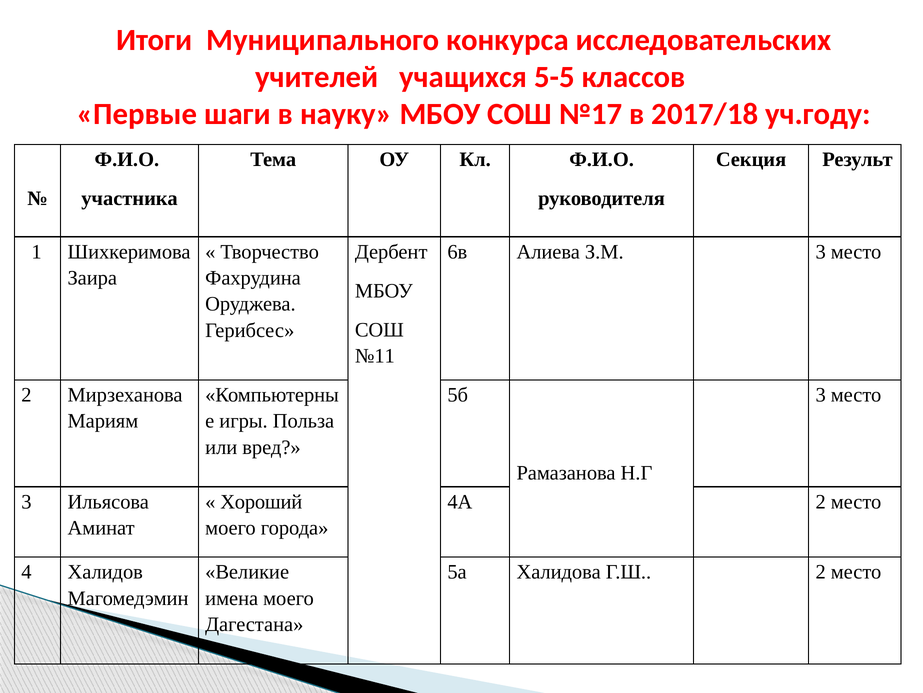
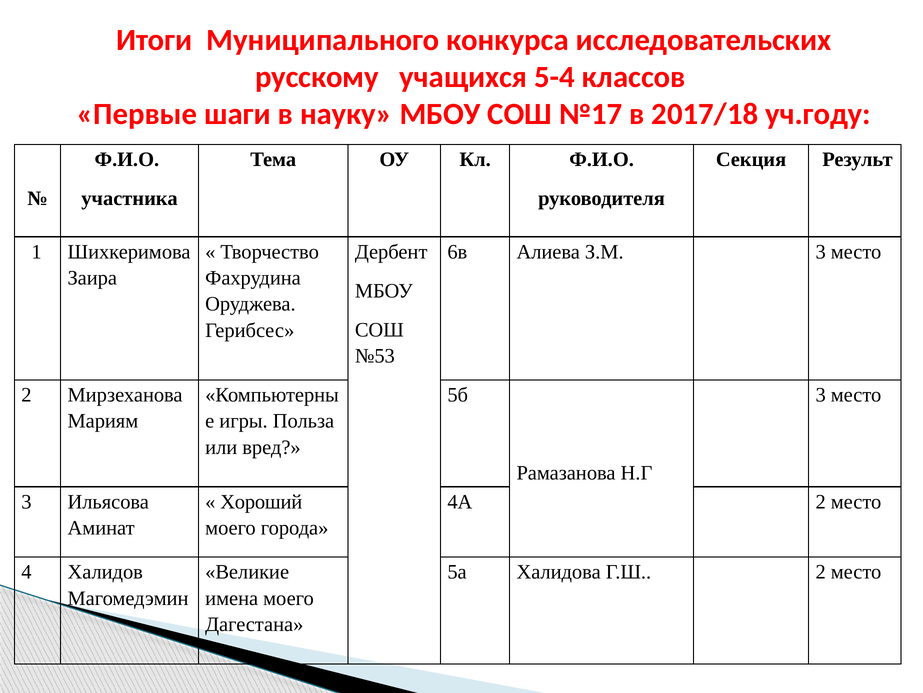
учителей: учителей -> русскому
5-5: 5-5 -> 5-4
№11: №11 -> №53
